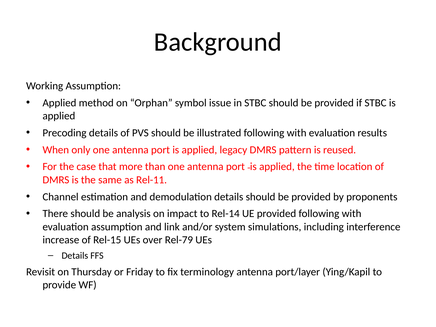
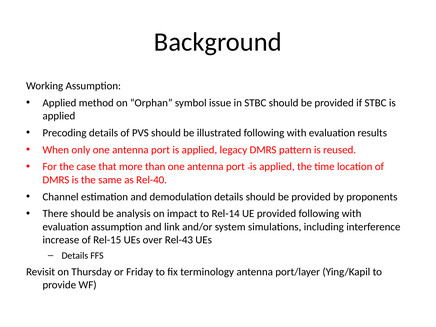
Rel-11: Rel-11 -> Rel-40
Rel-79: Rel-79 -> Rel-43
